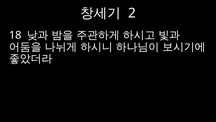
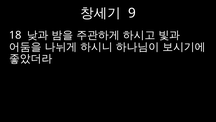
2: 2 -> 9
